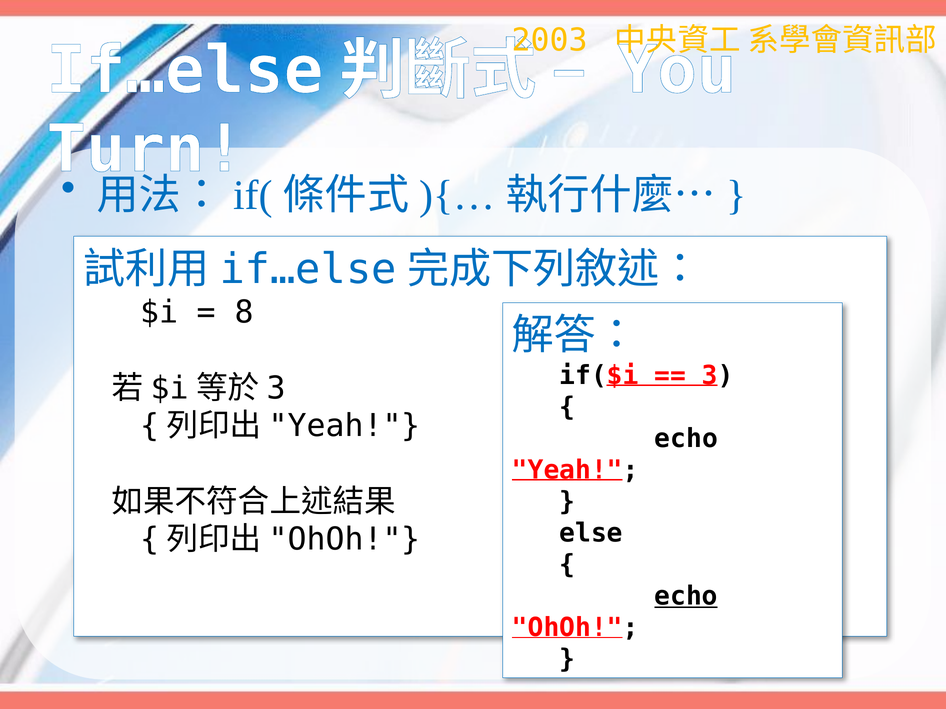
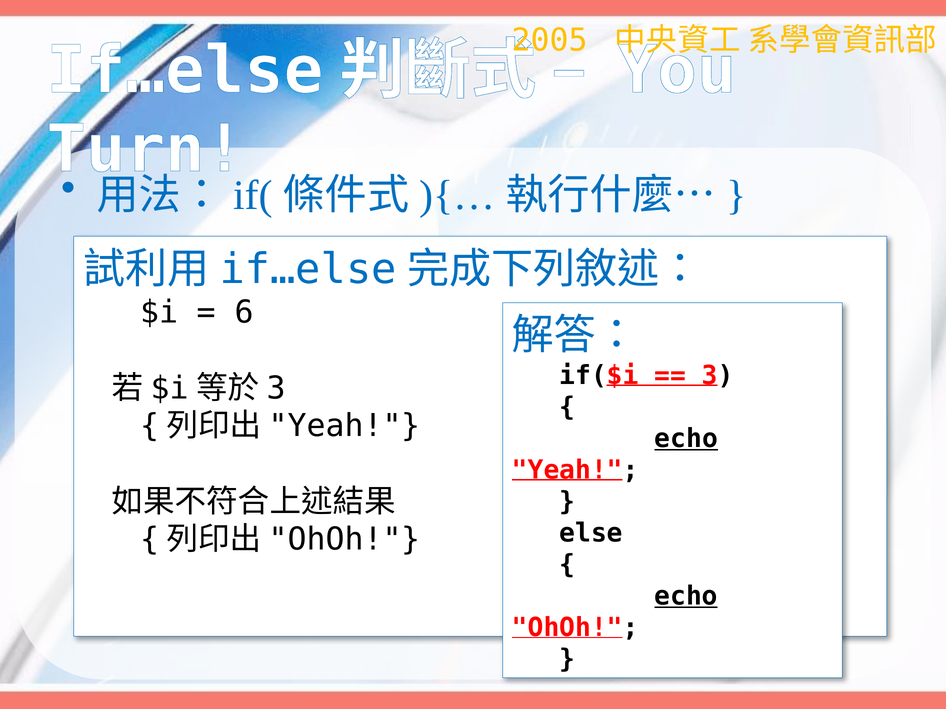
2003: 2003 -> 2005
8: 8 -> 6
echo at (686, 439) underline: none -> present
